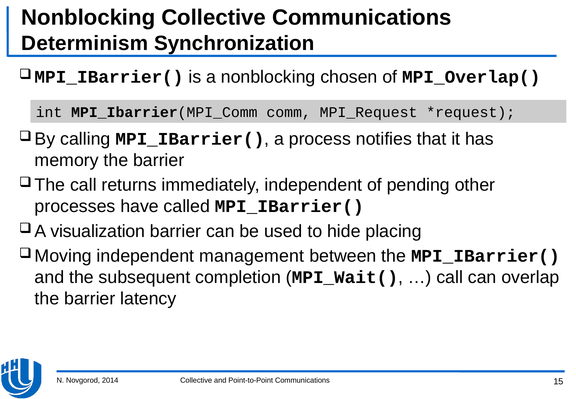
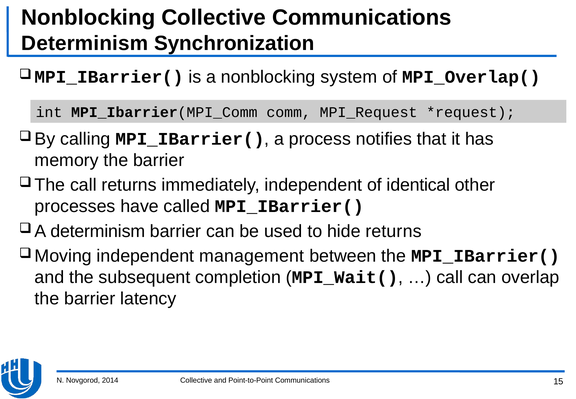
chosen: chosen -> system
pending: pending -> identical
visualization at (98, 231): visualization -> determinism
hide placing: placing -> returns
